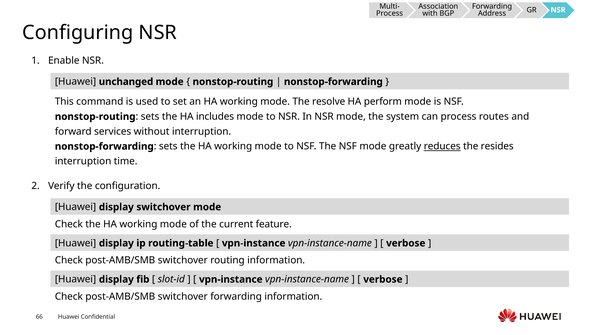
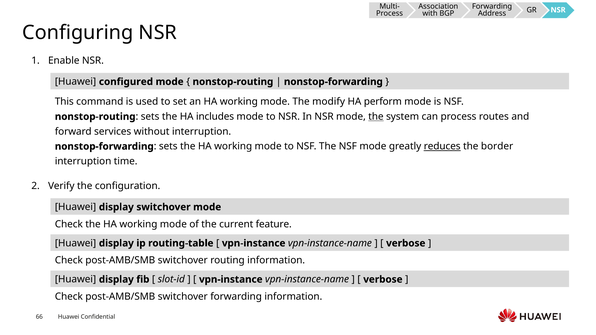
unchanged: unchanged -> configured
resolve: resolve -> modify
the at (376, 117) underline: none -> present
resides: resides -> border
